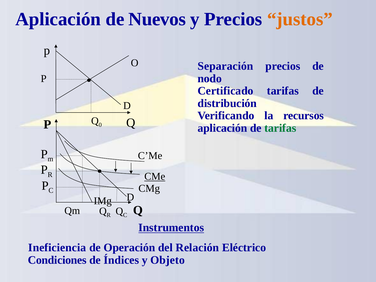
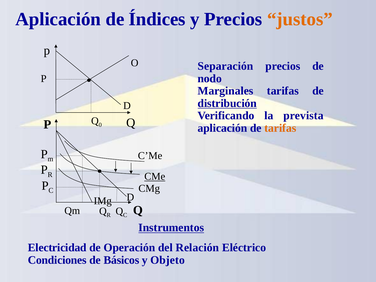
Nuevos: Nuevos -> Índices
Certificado: Certificado -> Marginales
distribución underline: none -> present
recursos: recursos -> prevista
tarifas at (280, 128) colour: green -> orange
Ineficiencia: Ineficiencia -> Electricidad
Índices: Índices -> Básicos
